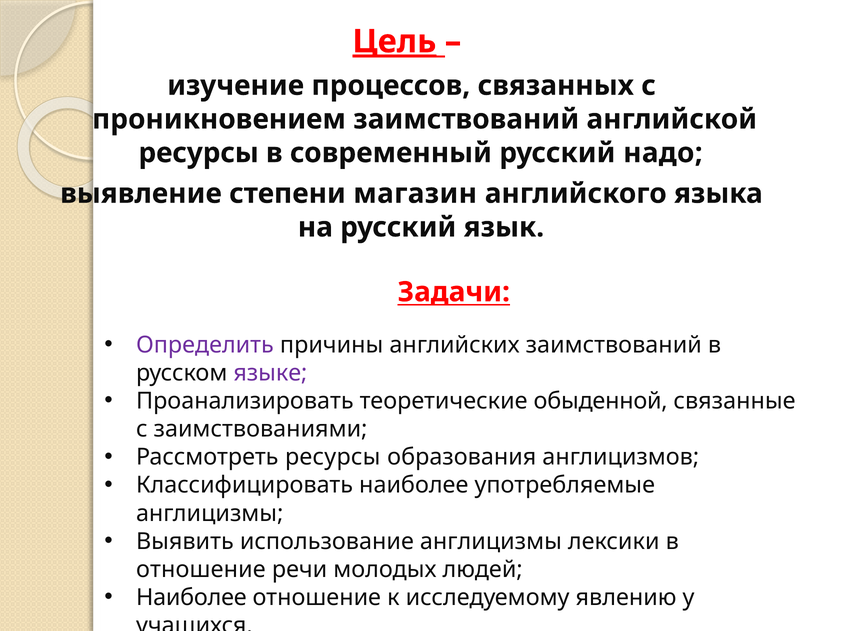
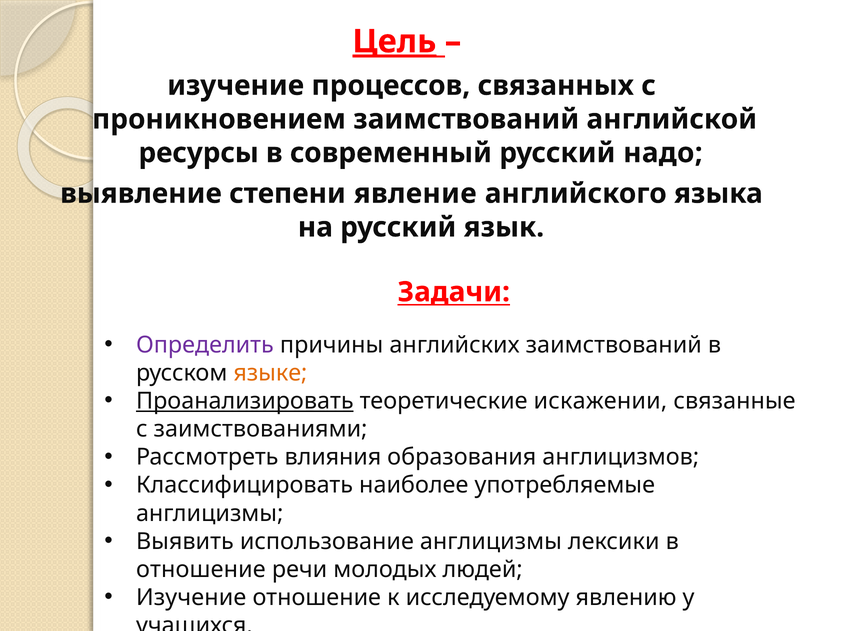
магазин: магазин -> явление
языке colour: purple -> orange
Проанализировать underline: none -> present
обыденной: обыденной -> искажении
Рассмотреть ресурсы: ресурсы -> влияния
Наиболее at (191, 597): Наиболее -> Изучение
